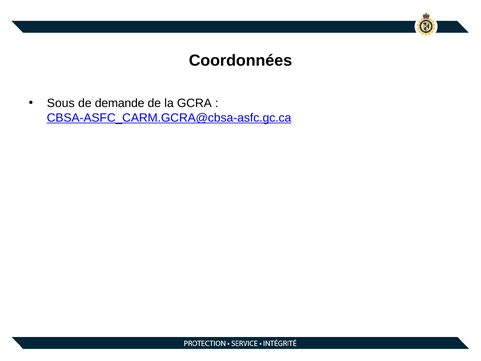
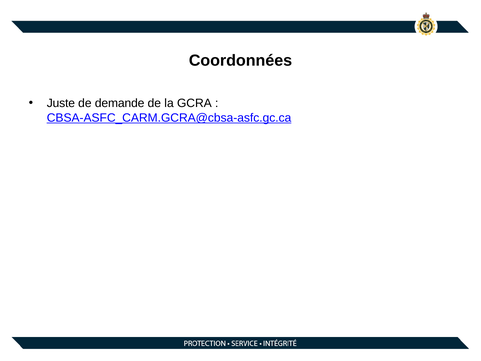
Sous: Sous -> Juste
